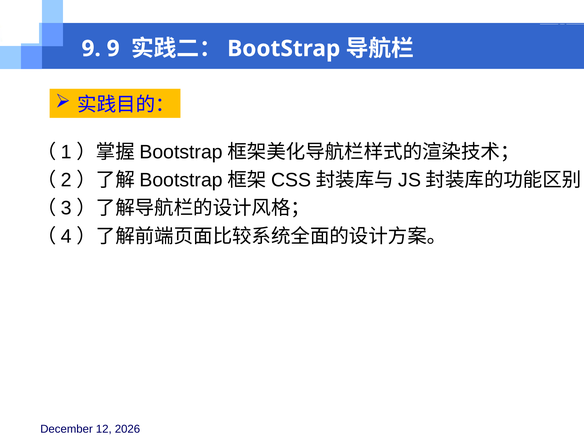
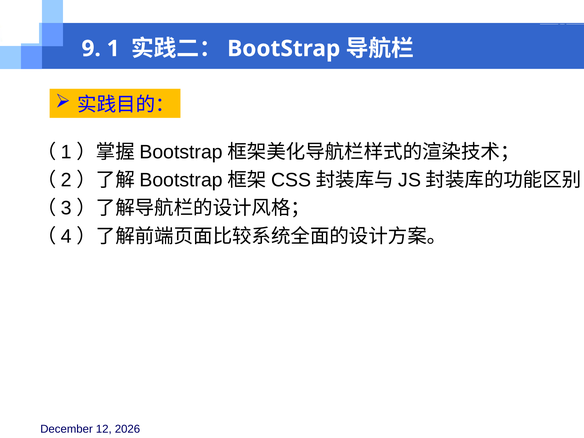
9 9: 9 -> 1
